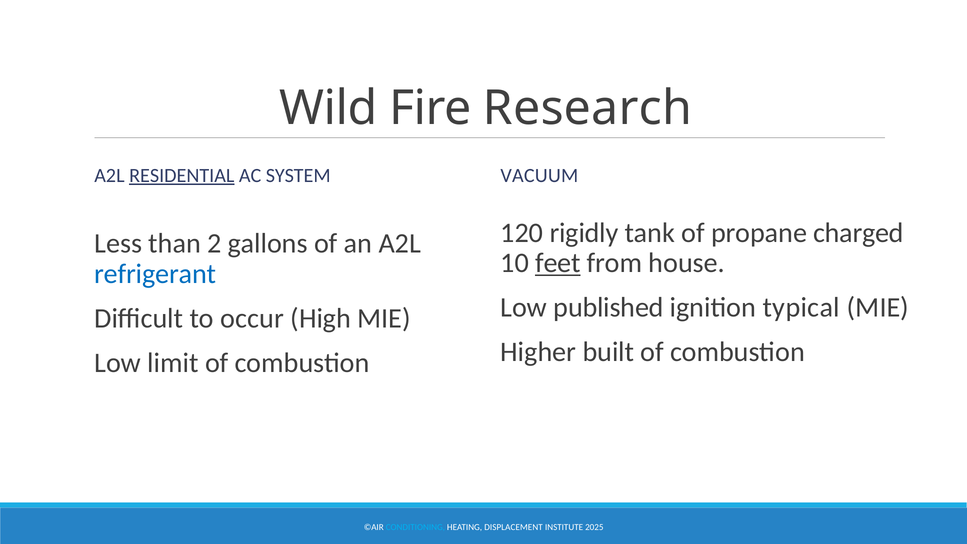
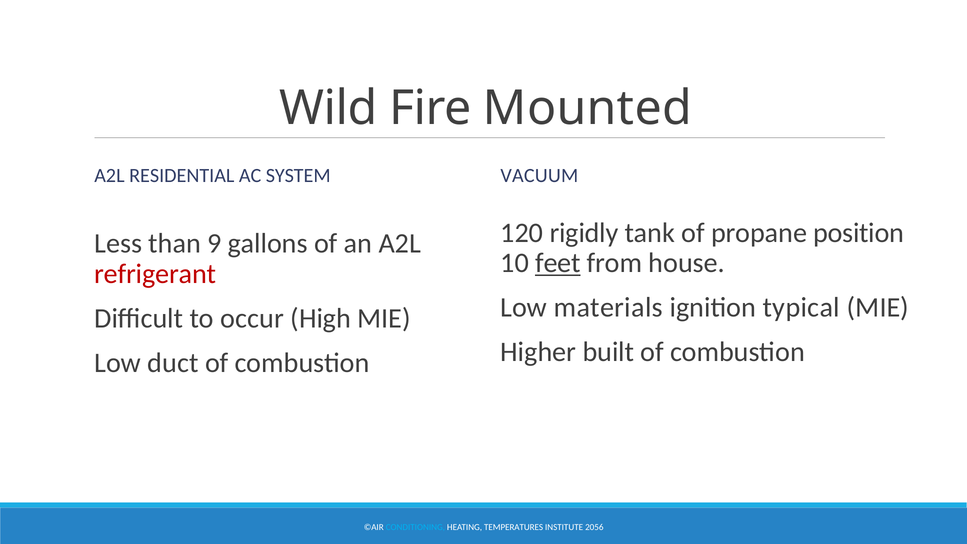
Research: Research -> Mounted
RESIDENTIAL underline: present -> none
charged: charged -> position
2: 2 -> 9
refrigerant colour: blue -> red
published: published -> materials
limit: limit -> duct
DISPLACEMENT: DISPLACEMENT -> TEMPERATURES
2025: 2025 -> 2056
